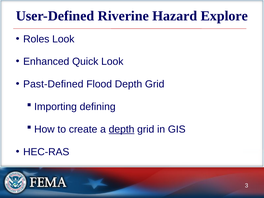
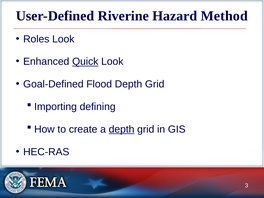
Explore: Explore -> Method
Quick underline: none -> present
Past-Defined: Past-Defined -> Goal-Defined
